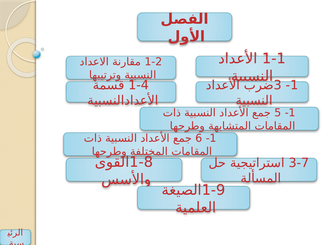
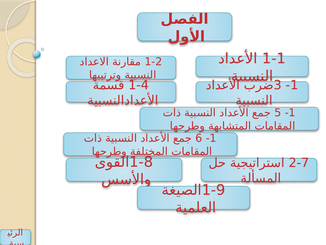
3-7: 3-7 -> 2-7
